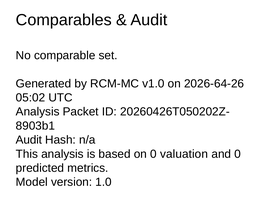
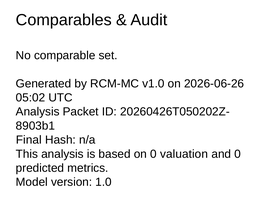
2026-64-26: 2026-64-26 -> 2026-06-26
Audit at (29, 140): Audit -> Final
